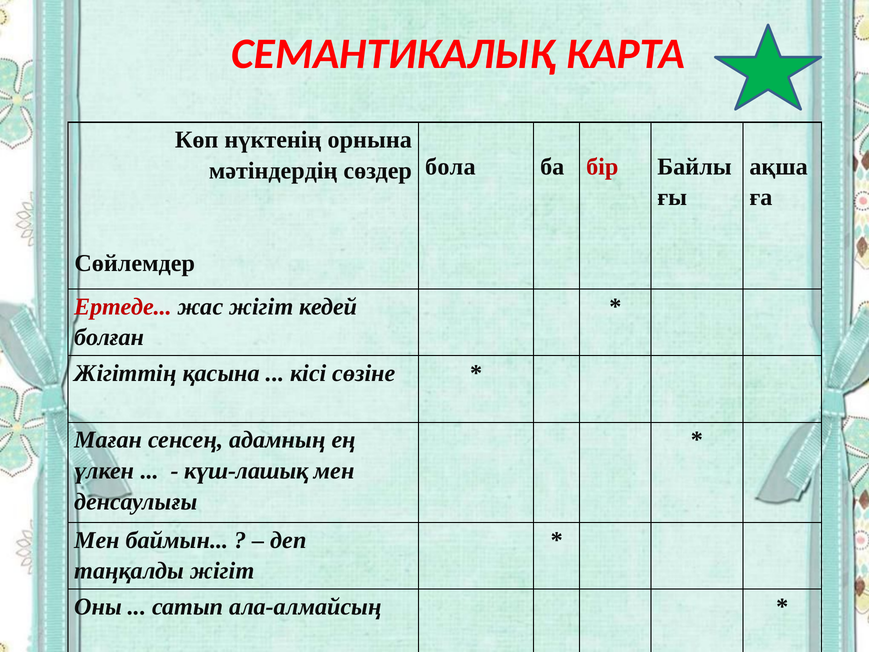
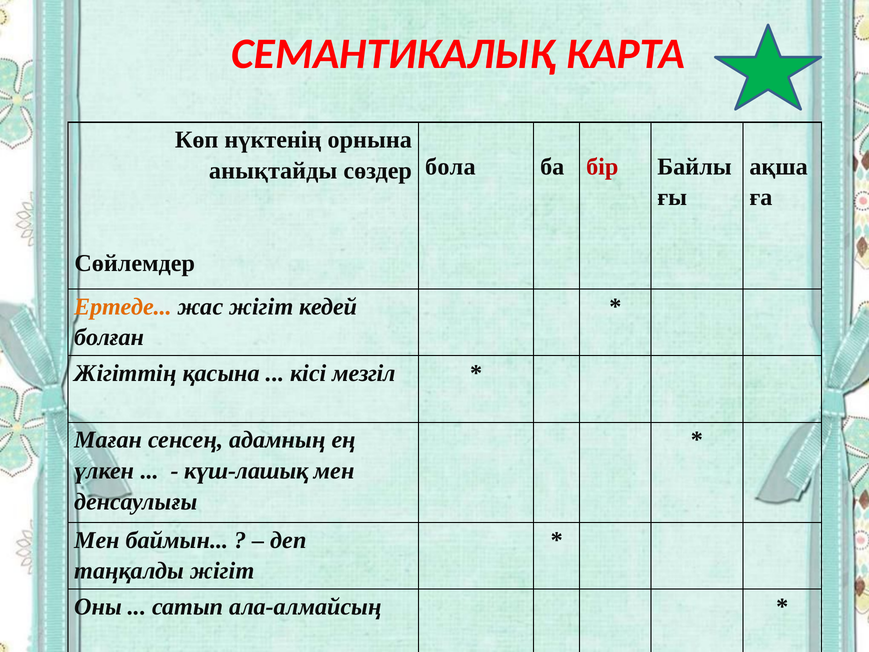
мәтіндердің: мәтіндердің -> анықтайды
Ертеде colour: red -> orange
сөзіне: сөзіне -> мезгіл
